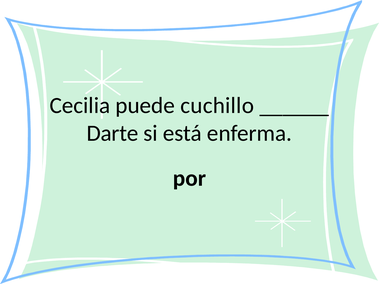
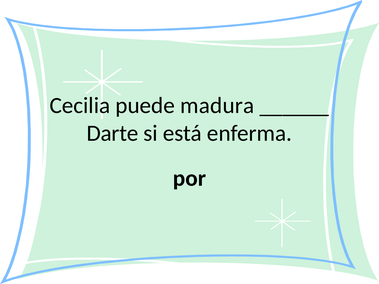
cuchillo: cuchillo -> madura
